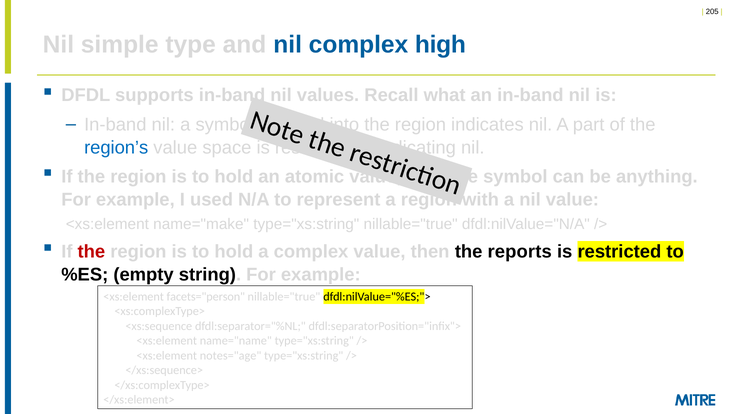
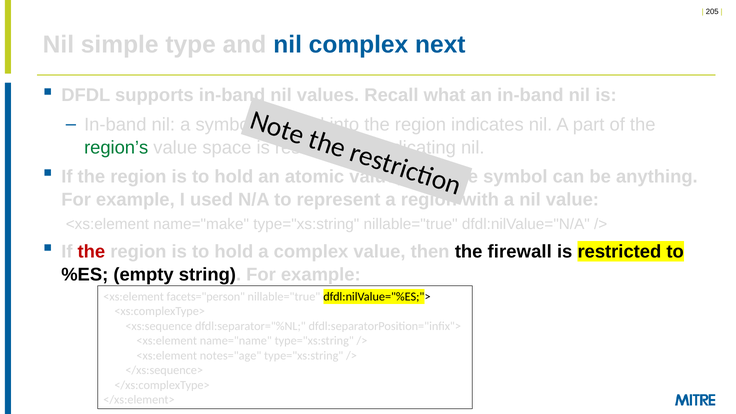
high: high -> next
region’s colour: blue -> green
reports: reports -> firewall
